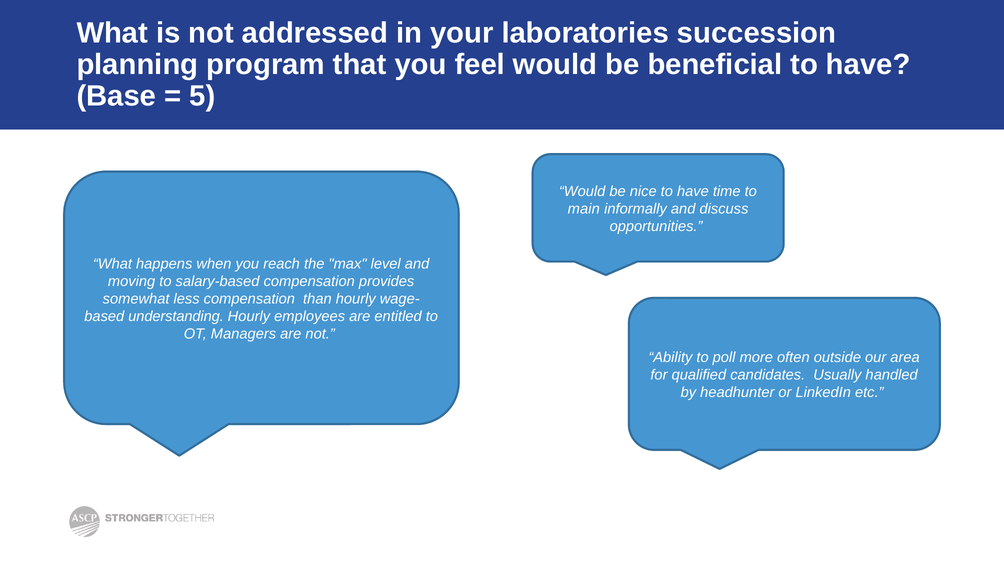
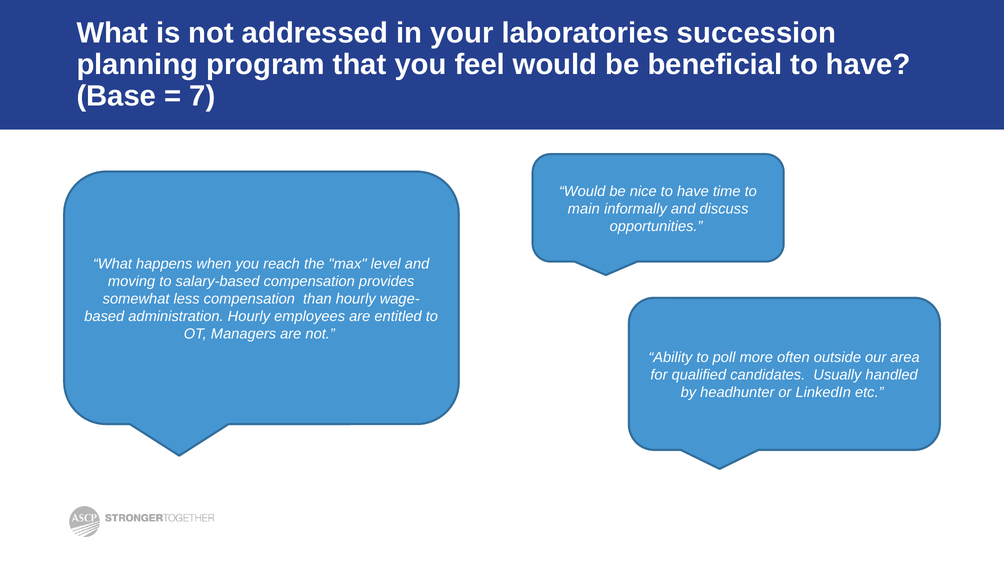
5: 5 -> 7
understanding: understanding -> administration
